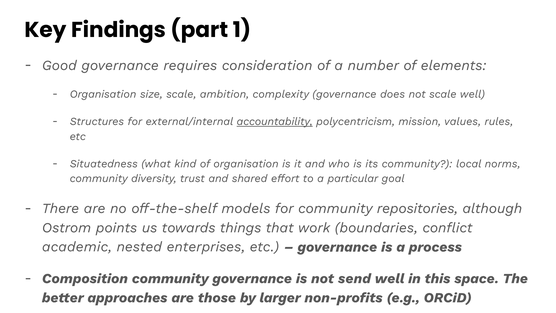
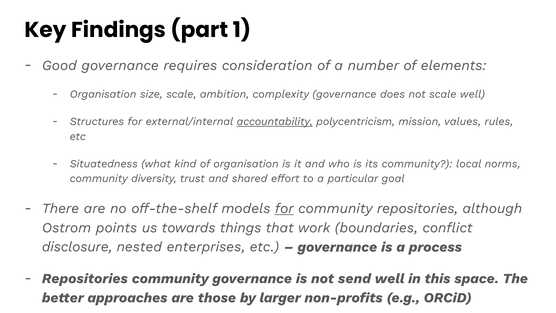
for at (284, 208) underline: none -> present
academic: academic -> disclosure
Composition at (85, 278): Composition -> Repositories
